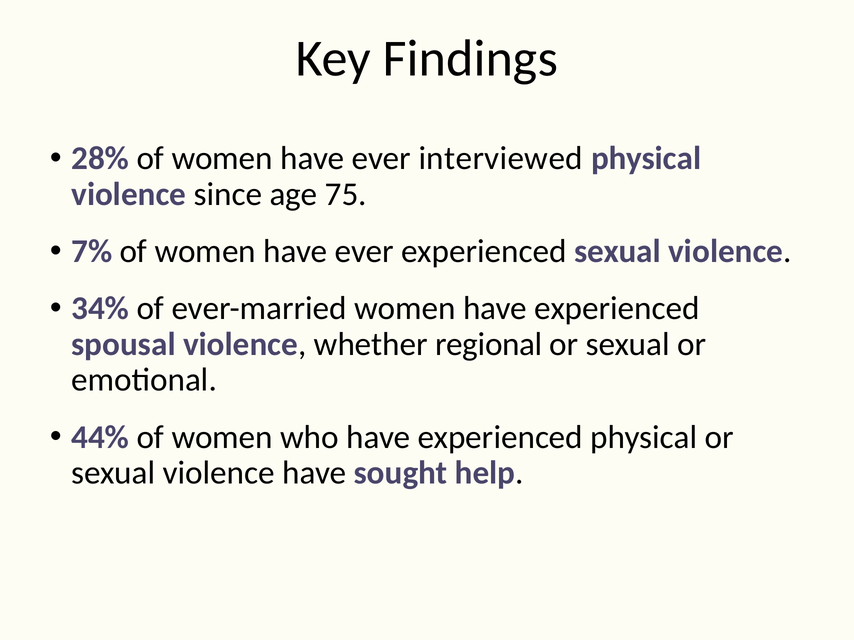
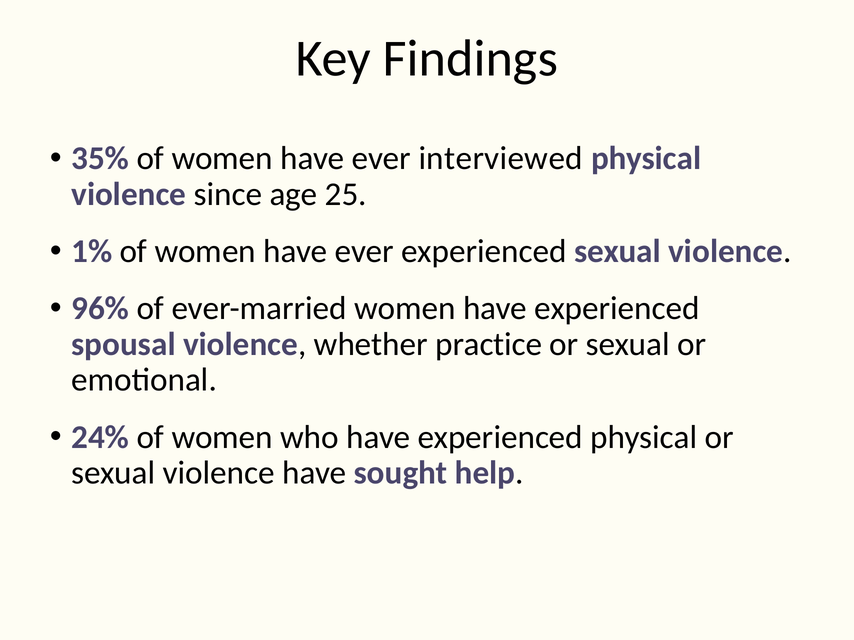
28%: 28% -> 35%
75: 75 -> 25
7%: 7% -> 1%
34%: 34% -> 96%
regional: regional -> practice
44%: 44% -> 24%
